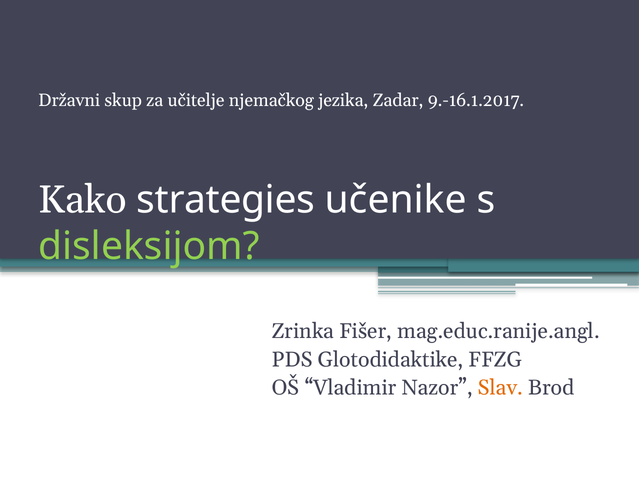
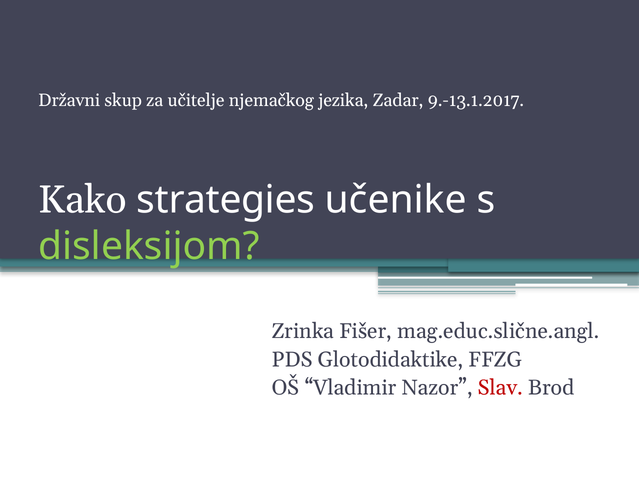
9.-16.1.2017: 9.-16.1.2017 -> 9.-13.1.2017
mag.educ.ranije.angl: mag.educ.ranije.angl -> mag.educ.slične.angl
Slav colour: orange -> red
